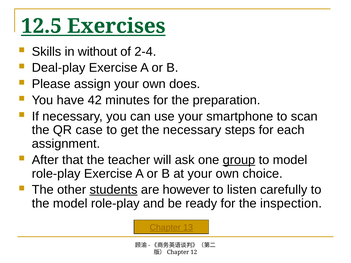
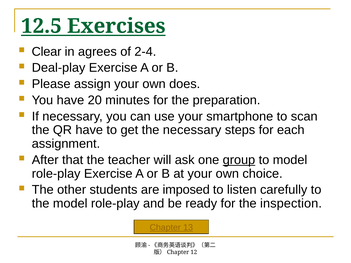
Skills: Skills -> Clear
without: without -> agrees
42: 42 -> 20
QR case: case -> have
students underline: present -> none
however: however -> imposed
